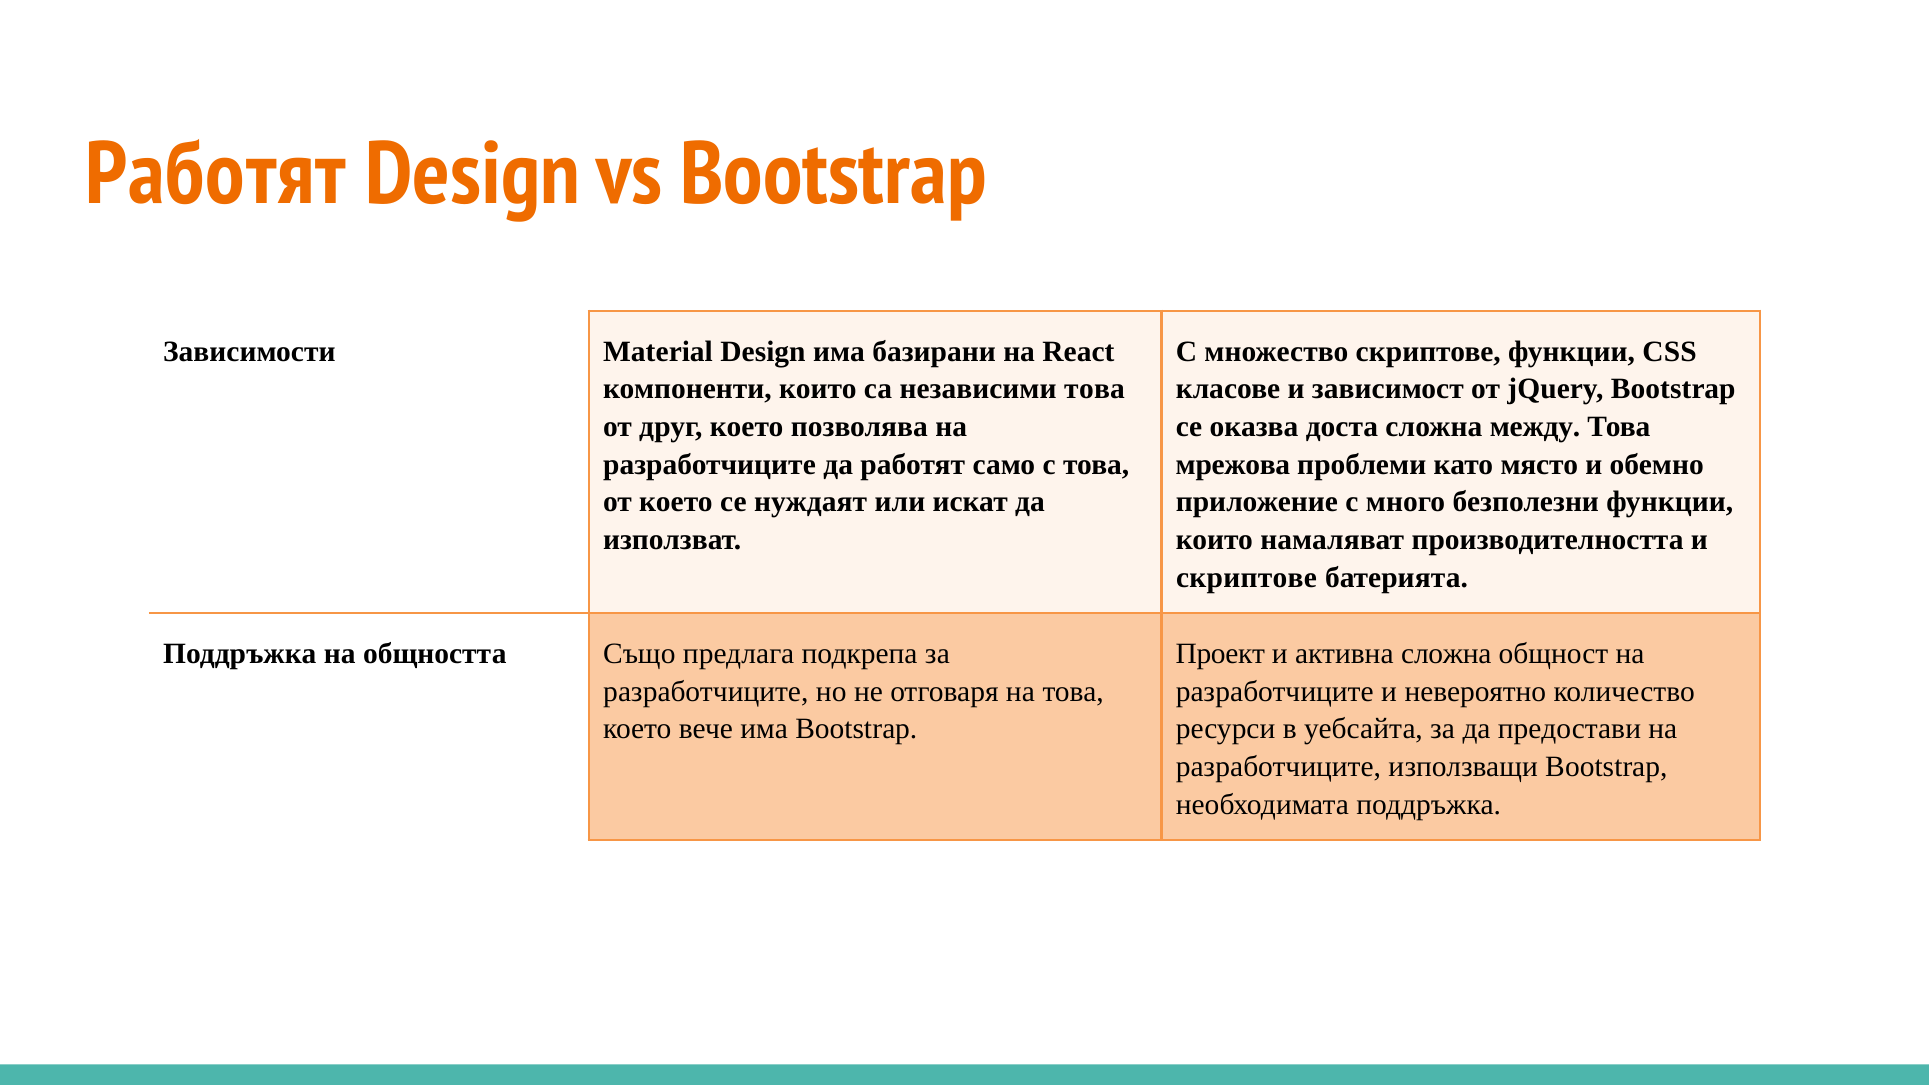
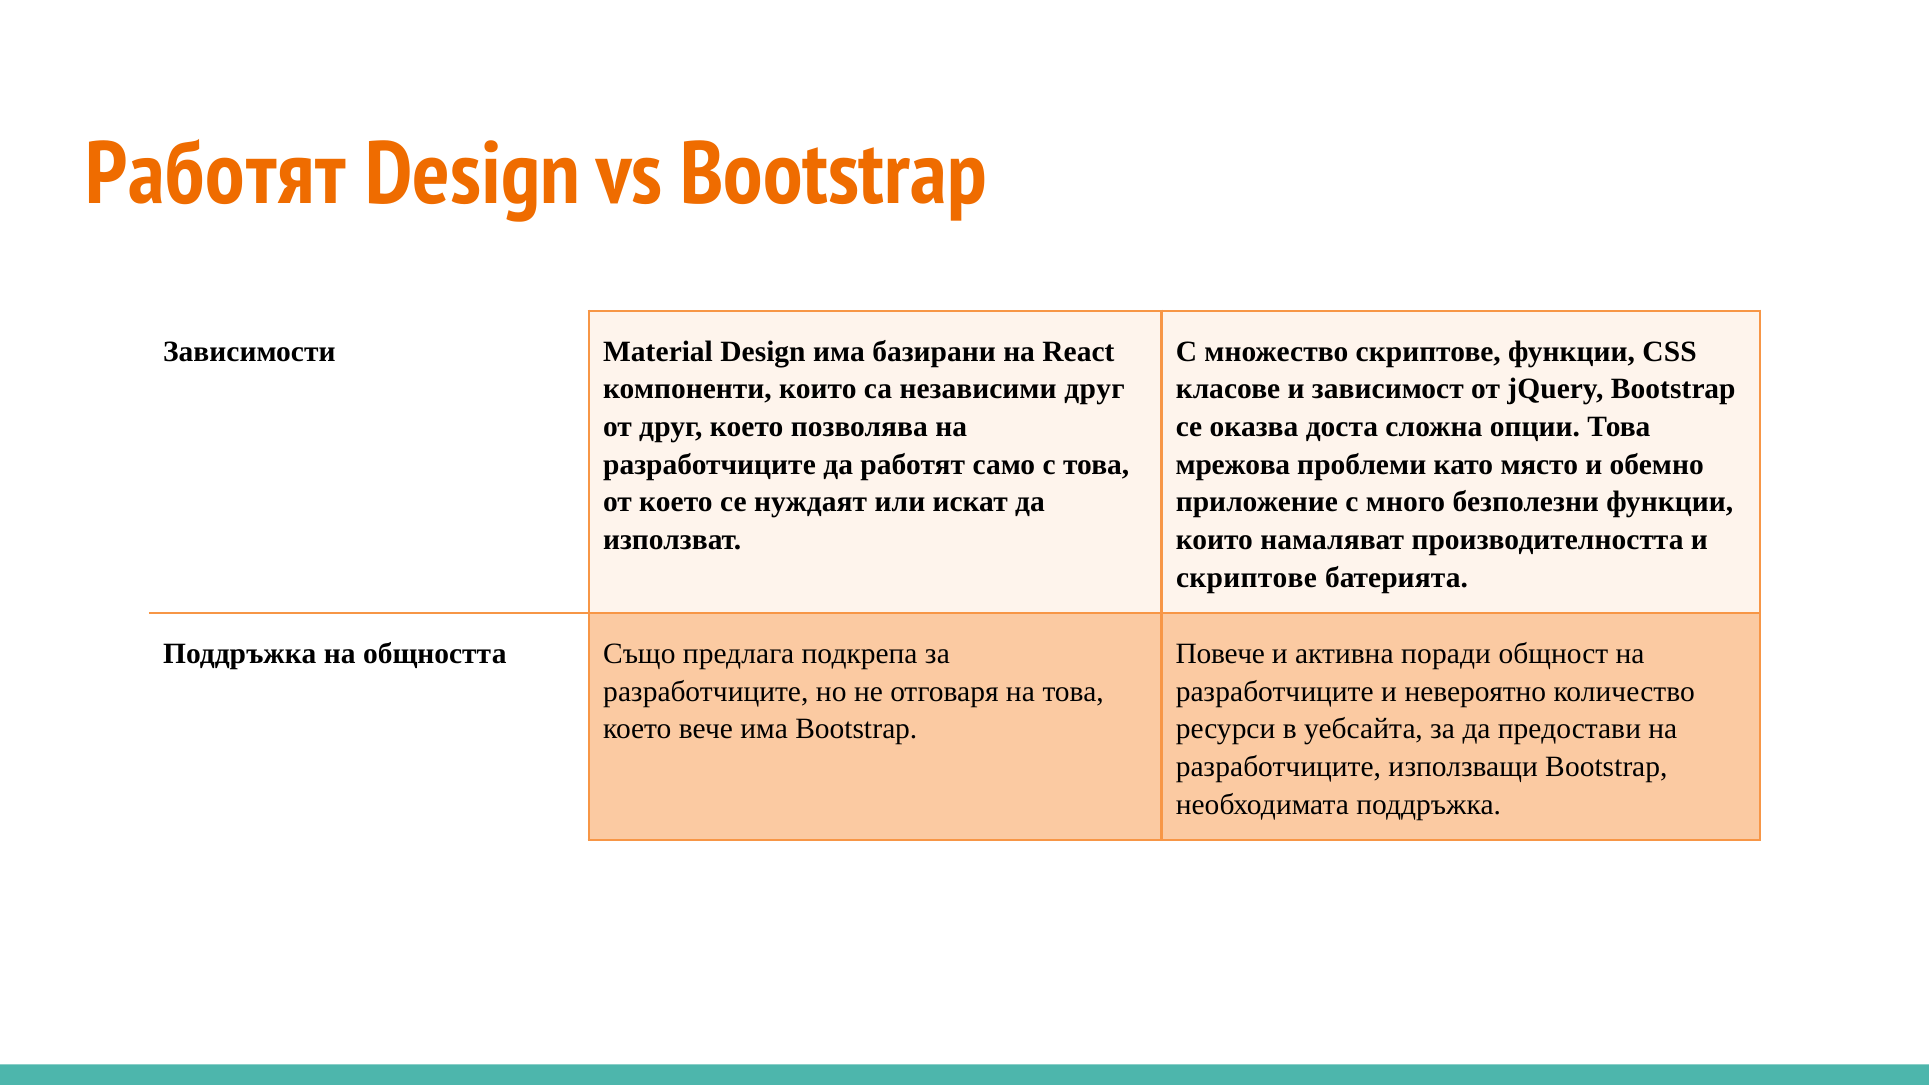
независими това: това -> друг
между: между -> опции
Проект: Проект -> Повече
активна сложна: сложна -> поради
